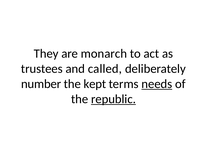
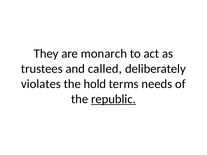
number: number -> violates
kept: kept -> hold
needs underline: present -> none
